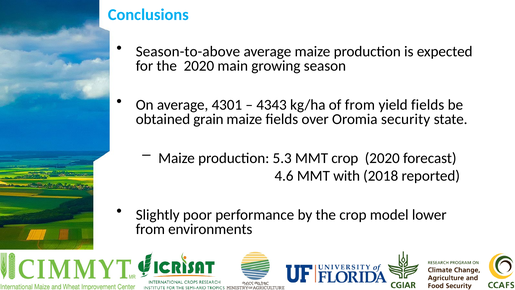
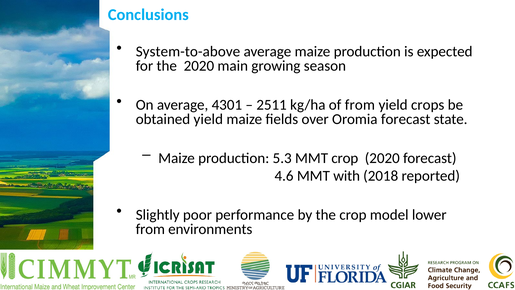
Season-to-above: Season-to-above -> System-to-above
4343: 4343 -> 2511
yield fields: fields -> crops
obtained grain: grain -> yield
Oromia security: security -> forecast
